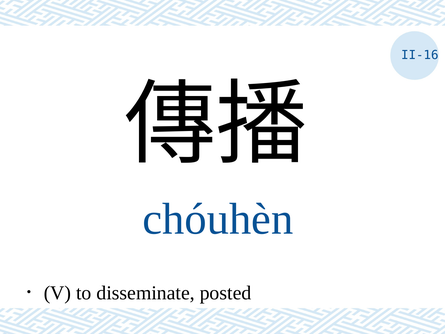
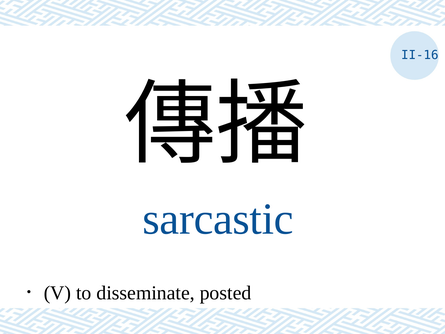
chóuhèn: chóuhèn -> sarcastic
